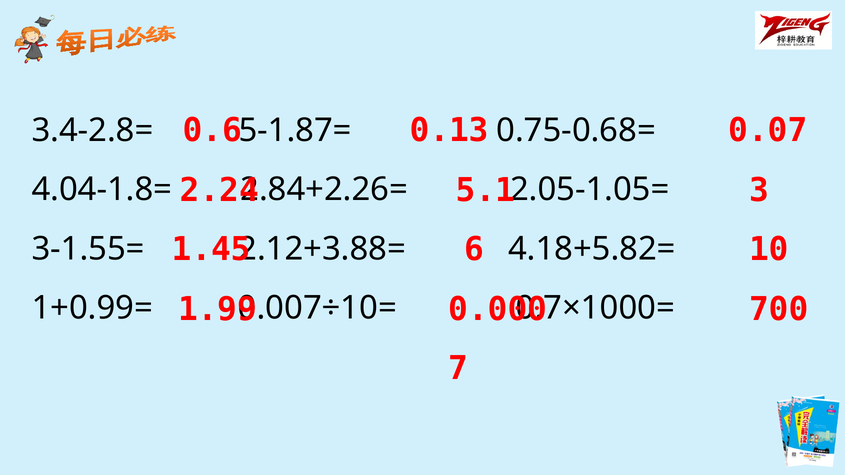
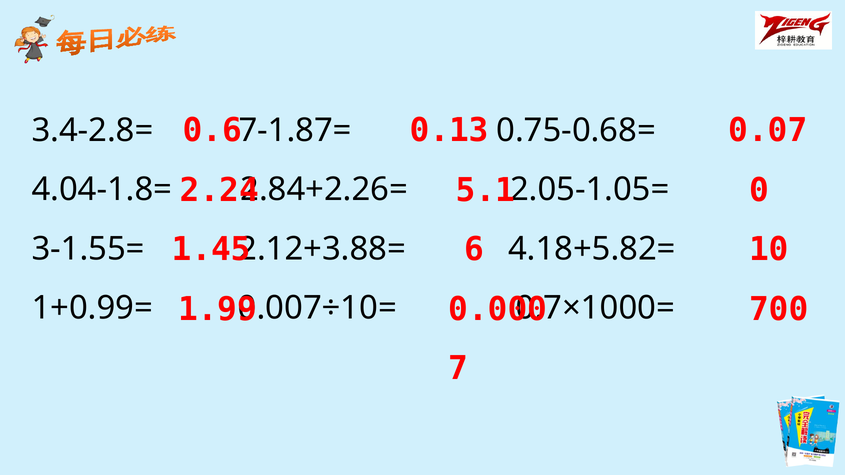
5-1.87=: 5-1.87= -> 7-1.87=
3: 3 -> 0
